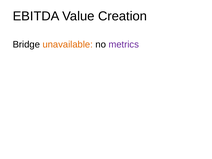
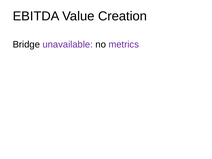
unavailable colour: orange -> purple
